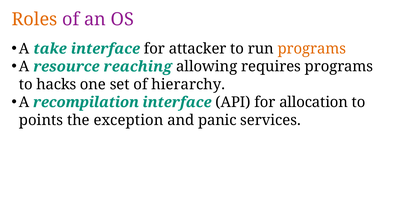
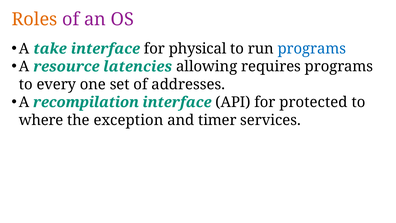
attacker: attacker -> physical
programs at (312, 49) colour: orange -> blue
reaching: reaching -> latencies
hacks: hacks -> every
hierarchy: hierarchy -> addresses
allocation: allocation -> protected
points: points -> where
panic: panic -> timer
